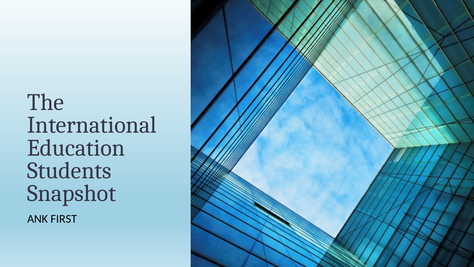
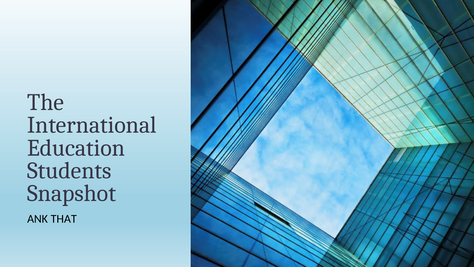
FIRST: FIRST -> THAT
